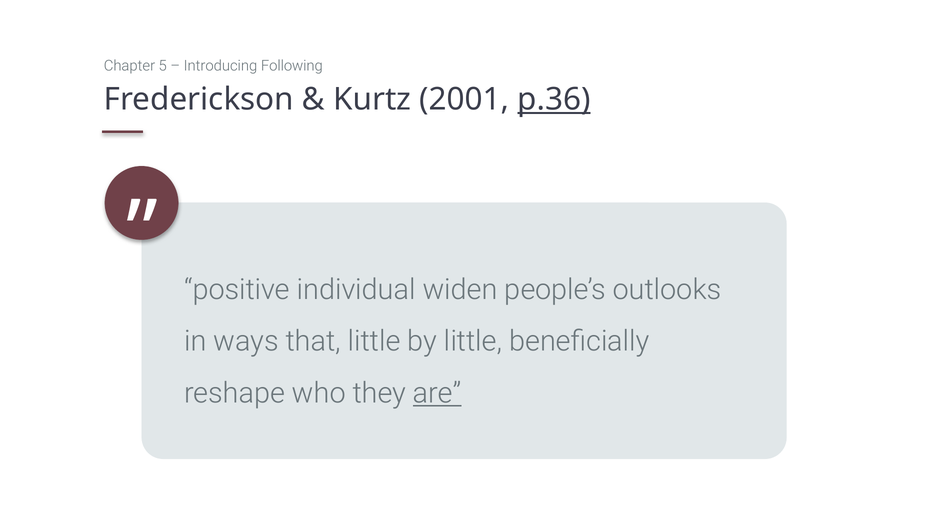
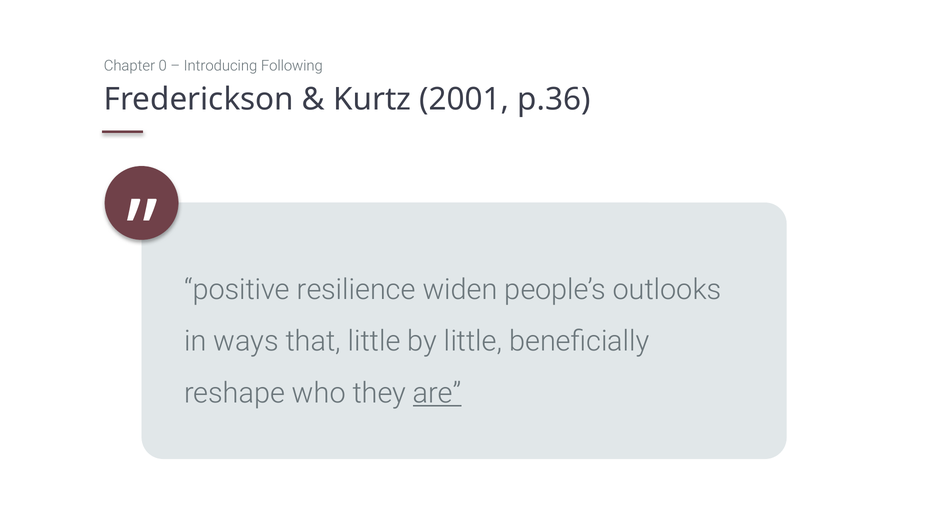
5: 5 -> 0
p.36 underline: present -> none
individual: individual -> resilience
